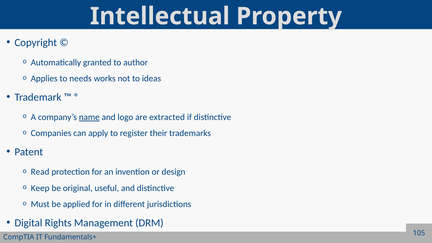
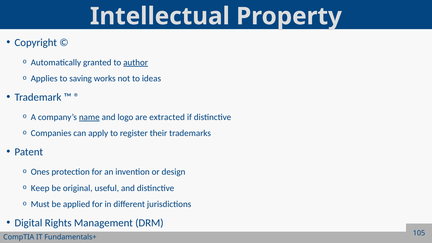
author underline: none -> present
needs: needs -> saving
Read: Read -> Ones
